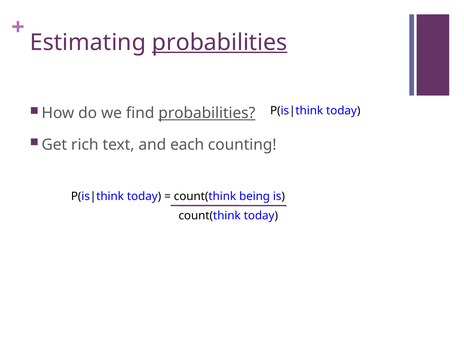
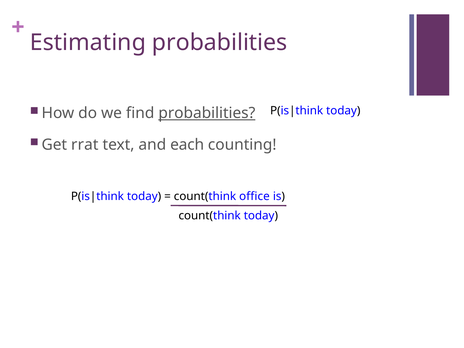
probabilities at (220, 42) underline: present -> none
rich: rich -> rrat
being: being -> office
